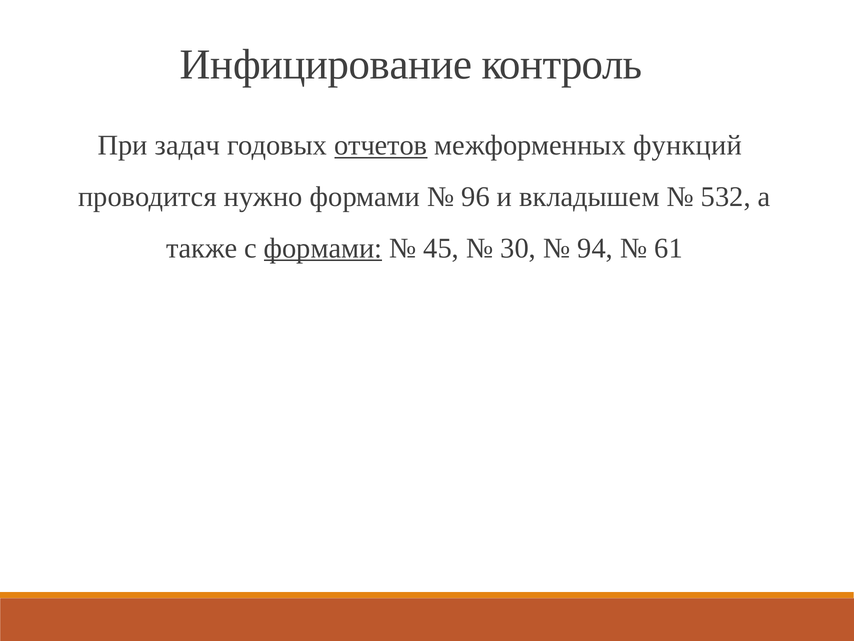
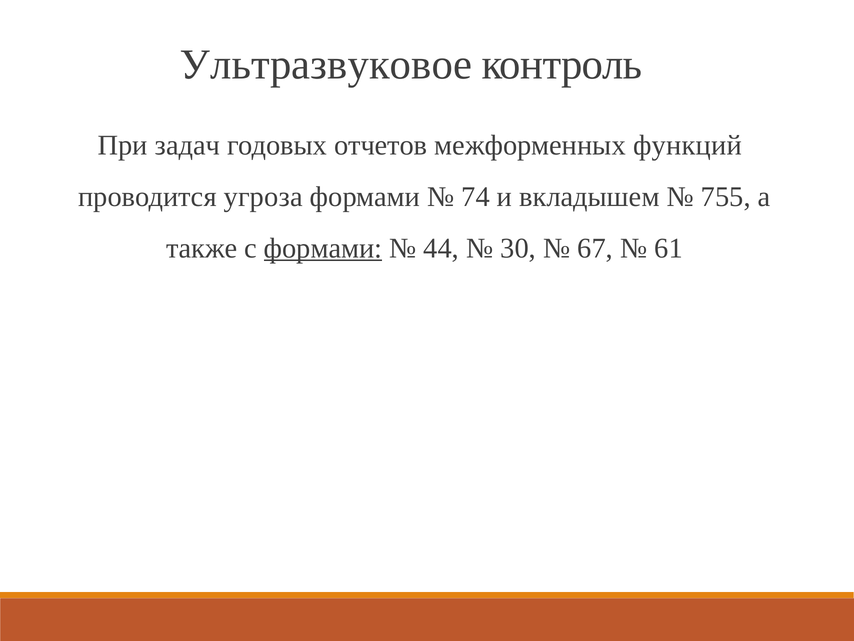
Инфицирование: Инфицирование -> Ультразвуковое
отчетов underline: present -> none
нужно: нужно -> угроза
96: 96 -> 74
532: 532 -> 755
45: 45 -> 44
94: 94 -> 67
